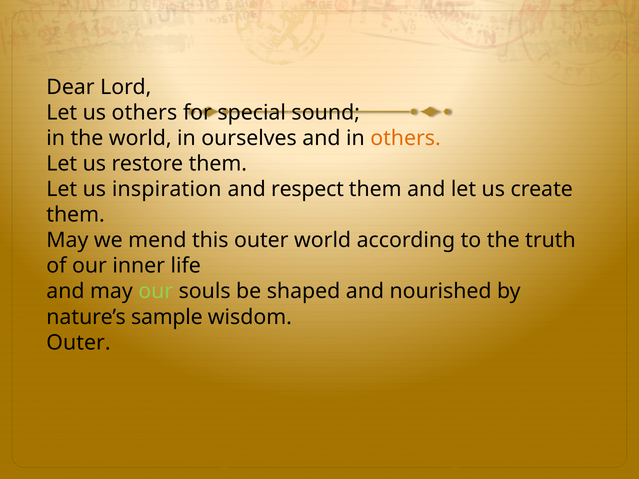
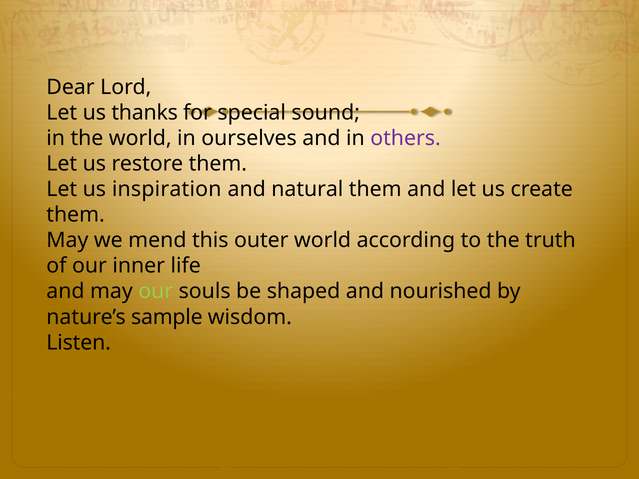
us others: others -> thanks
others at (406, 138) colour: orange -> purple
respect: respect -> natural
Outer at (78, 343): Outer -> Listen
